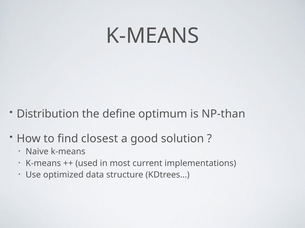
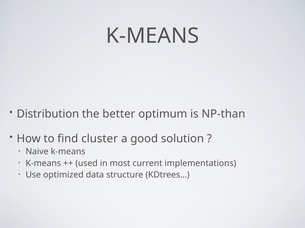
define: define -> better
closest: closest -> cluster
